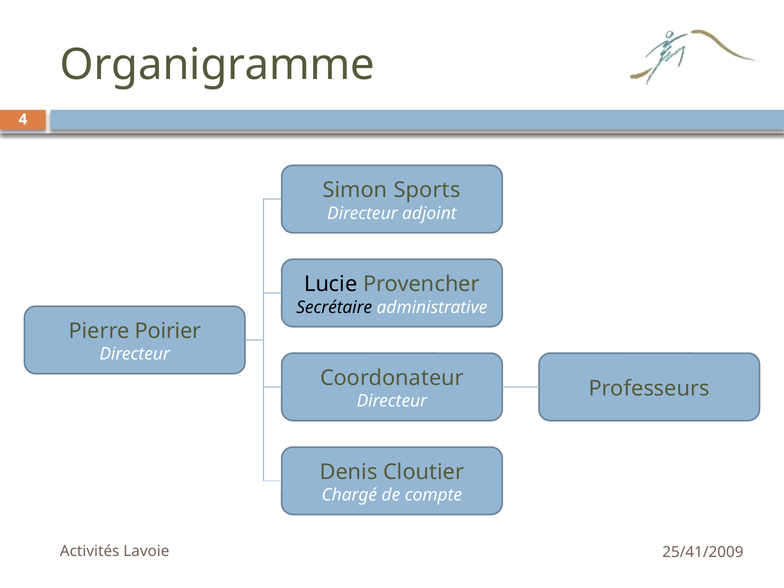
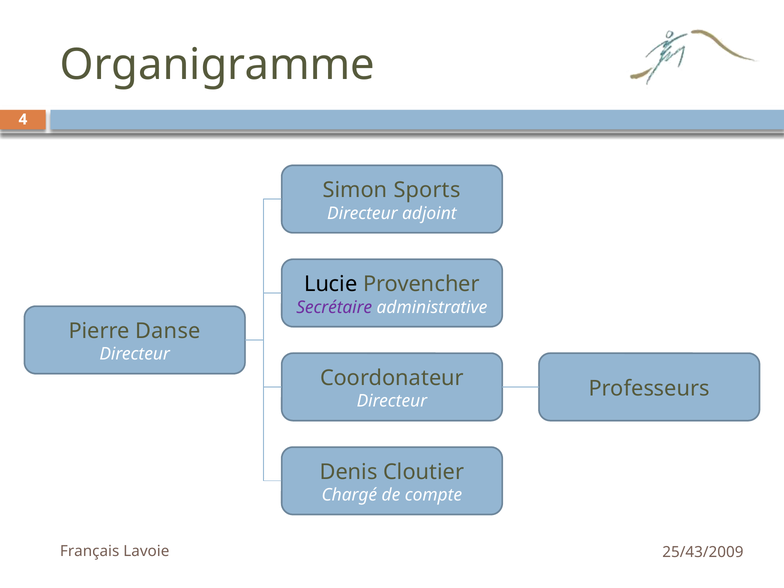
Secrétaire colour: black -> purple
Poirier: Poirier -> Danse
Activités: Activités -> Français
25/41/2009: 25/41/2009 -> 25/43/2009
